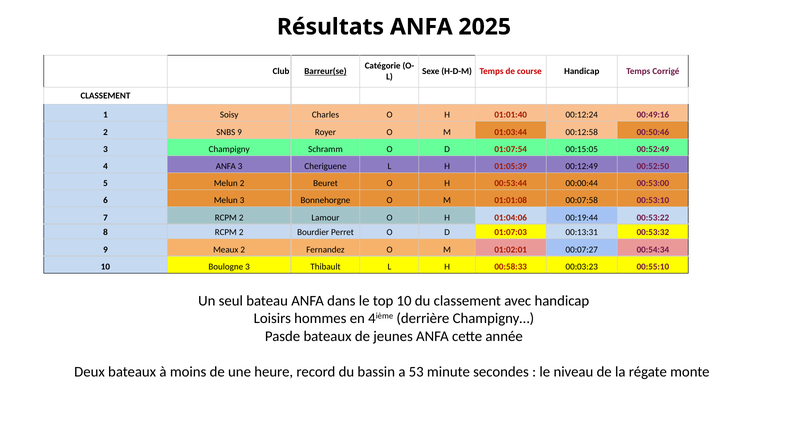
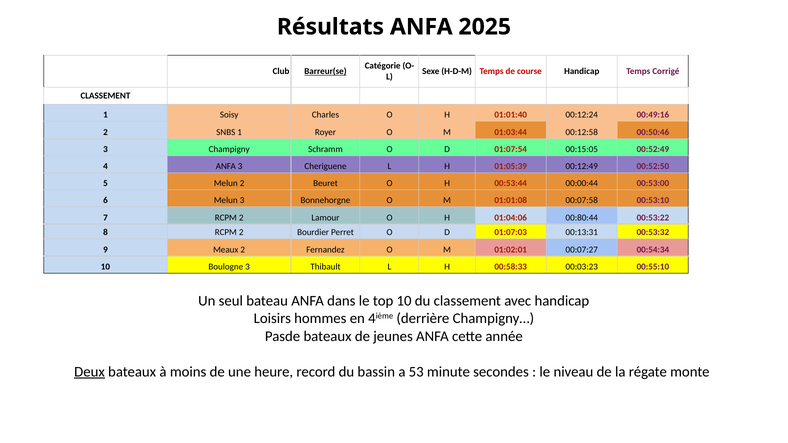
SNBS 9: 9 -> 1
00:19:44: 00:19:44 -> 00:80:44
Deux underline: none -> present
